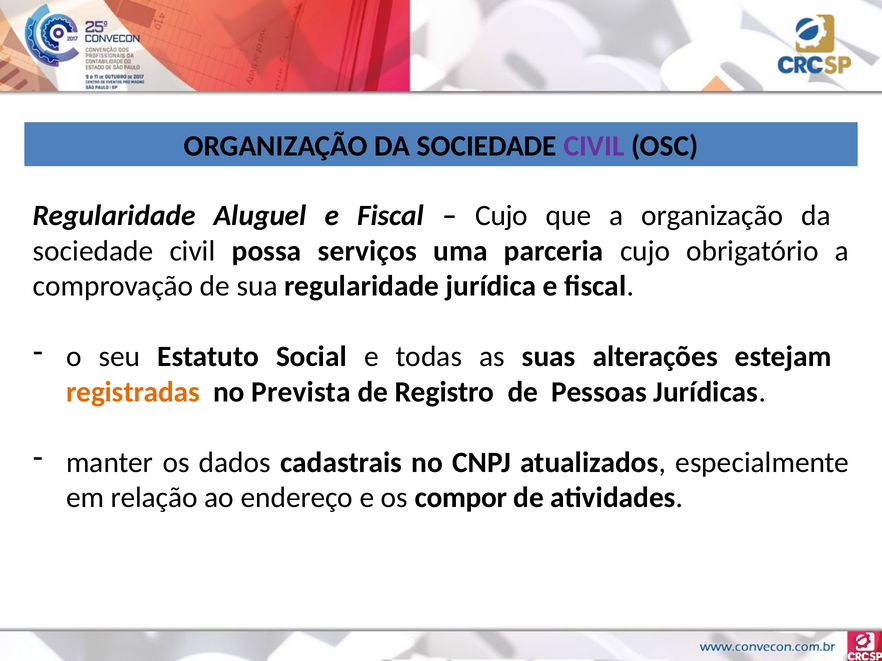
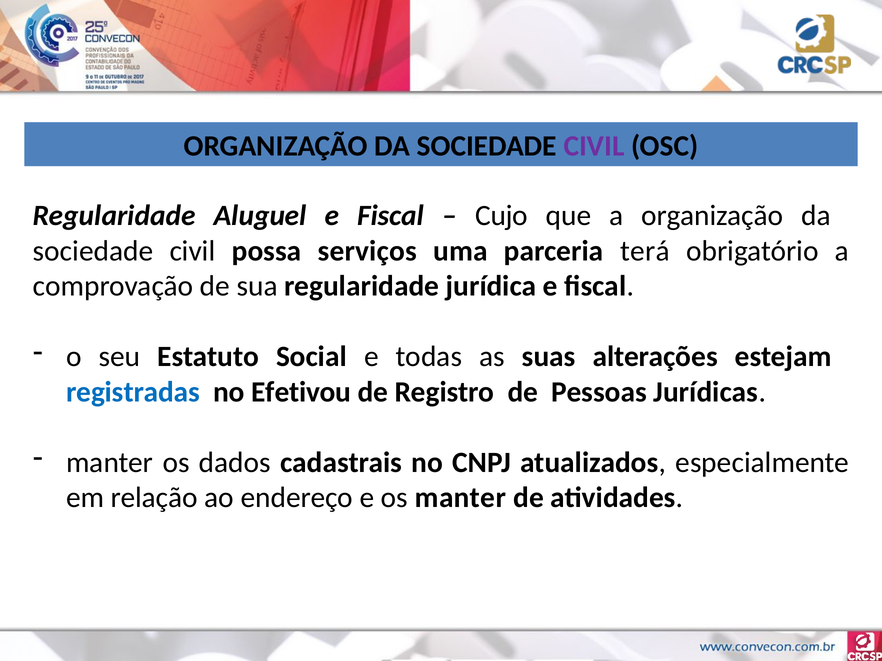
parceria cujo: cujo -> terá
registradas colour: orange -> blue
Prevista: Prevista -> Efetivou
os compor: compor -> manter
